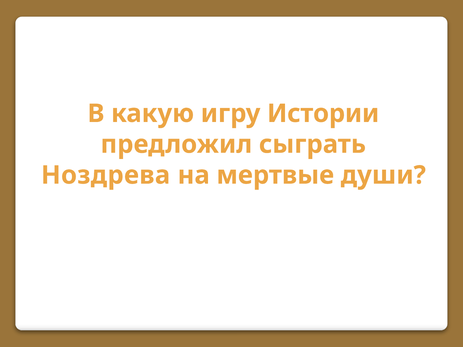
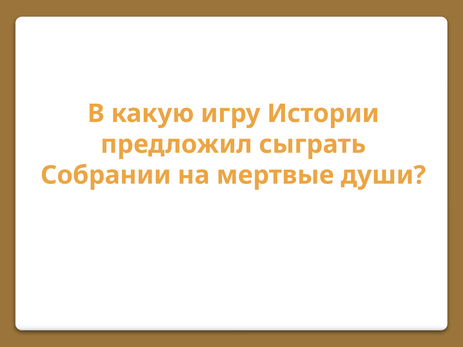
Ноздрева: Ноздрева -> Собрании
